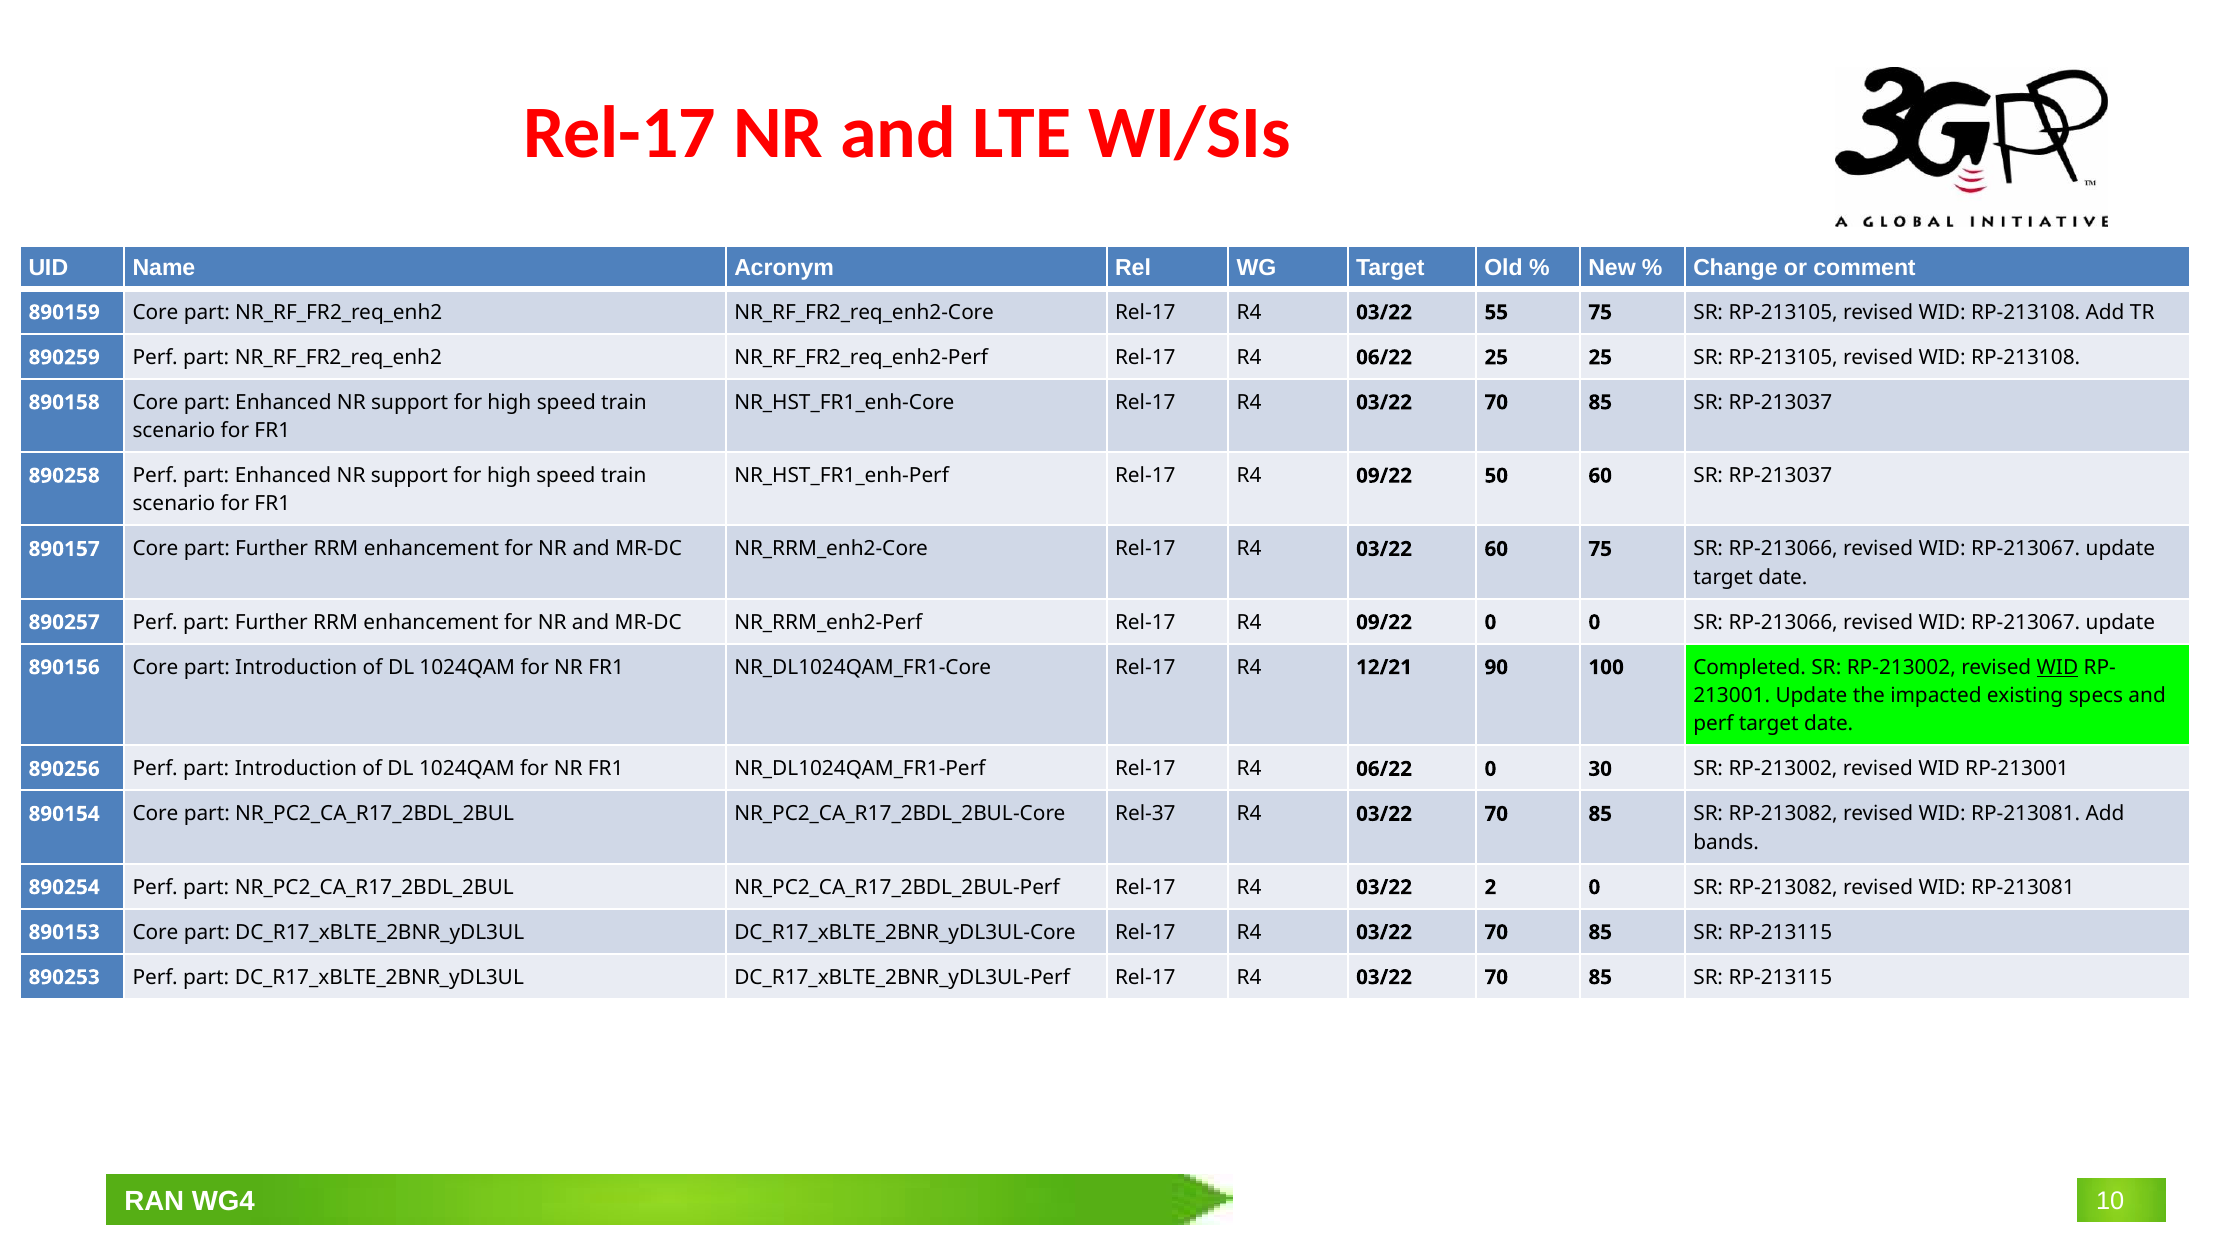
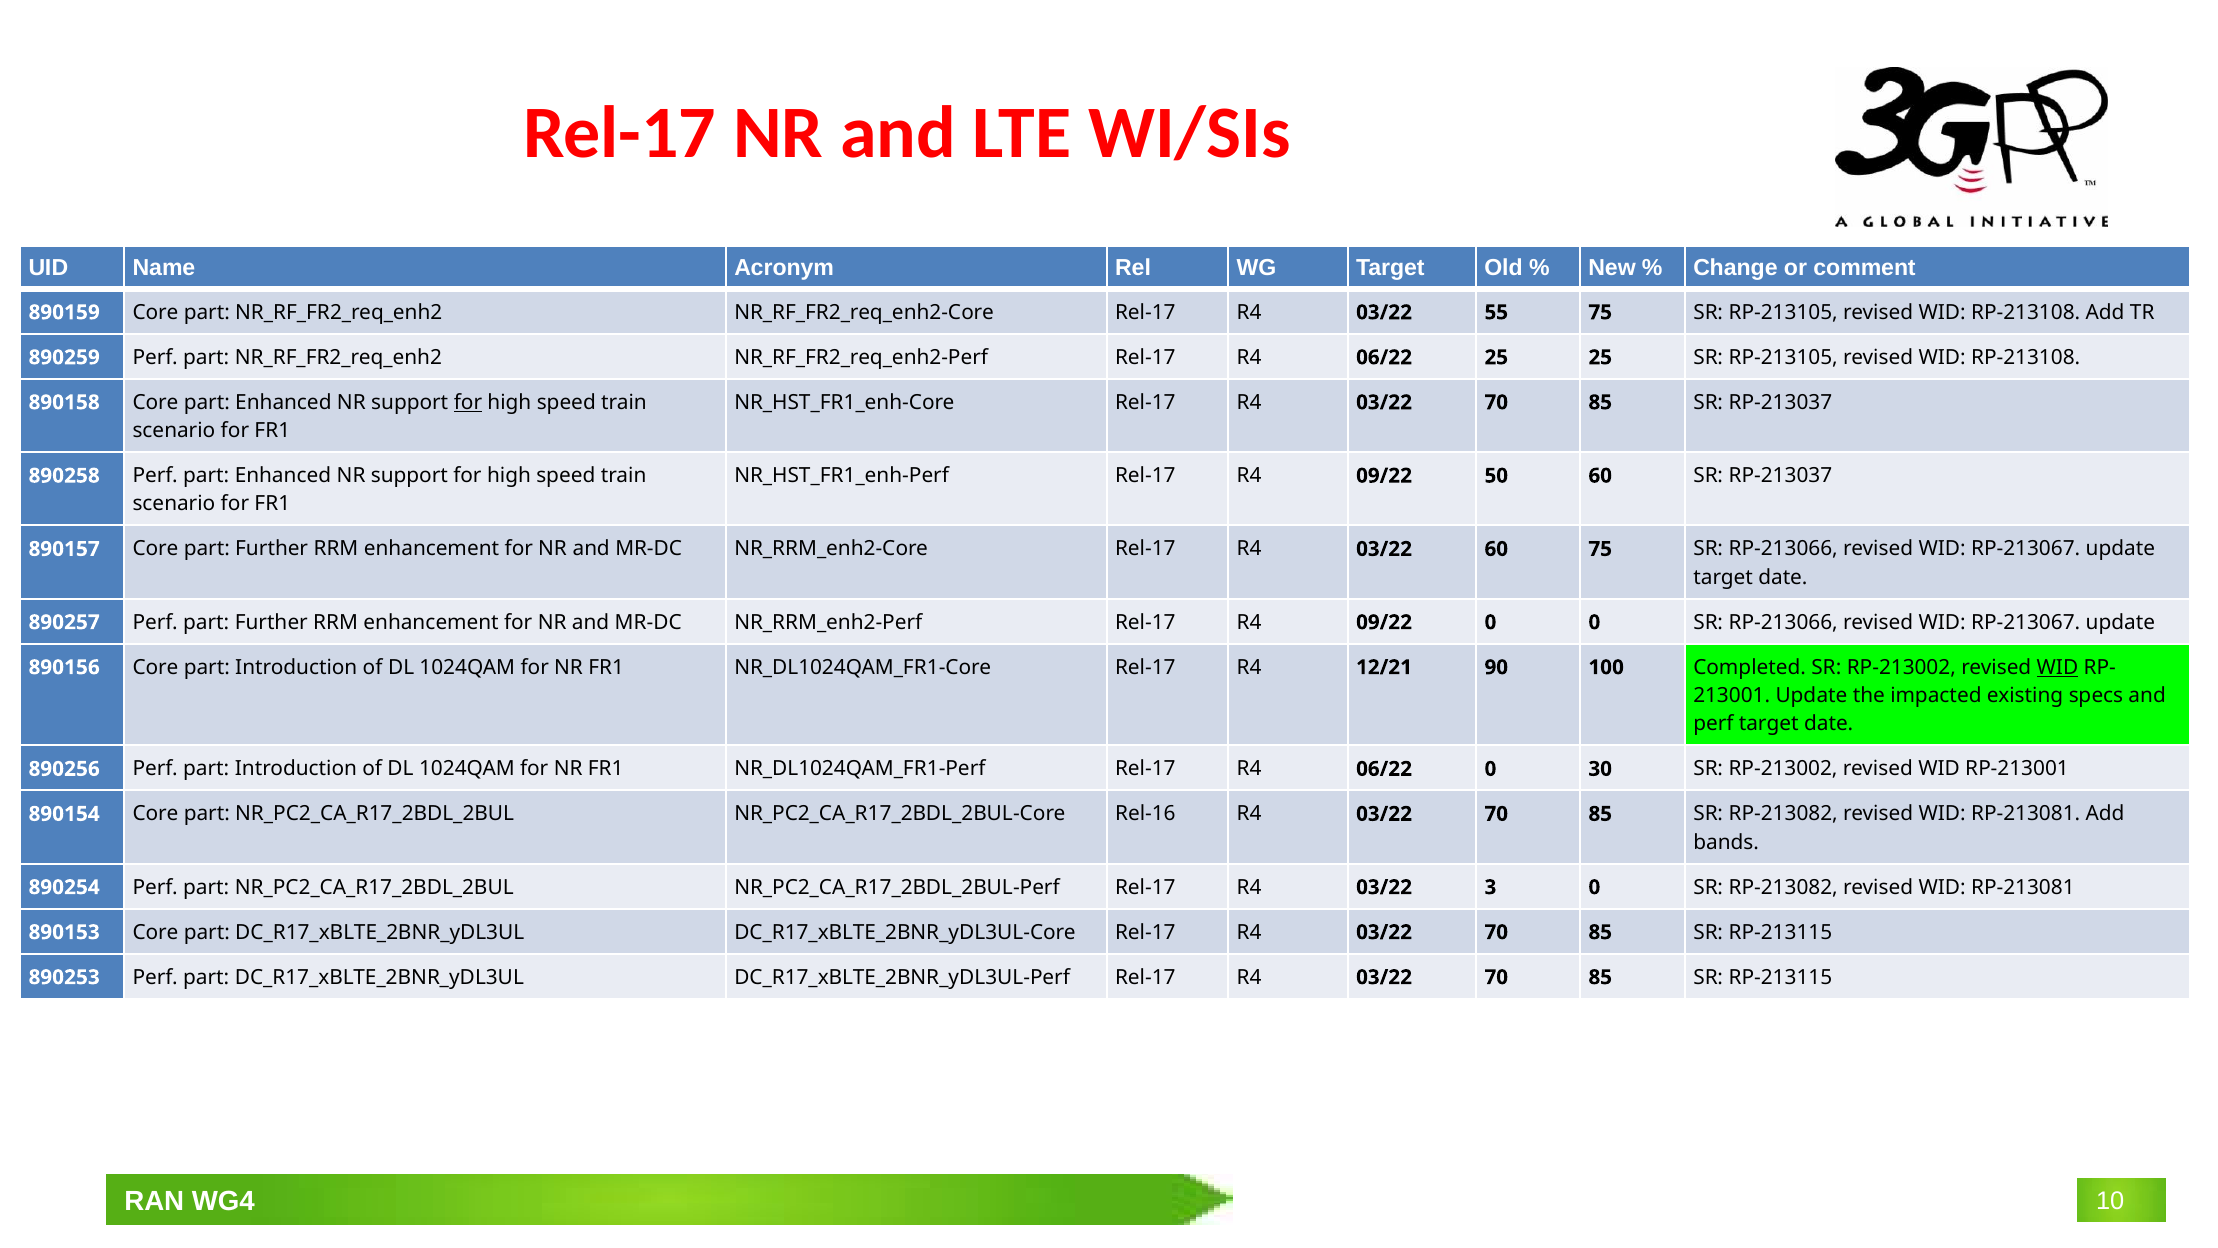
for at (468, 402) underline: none -> present
Rel-37: Rel-37 -> Rel-16
2: 2 -> 3
